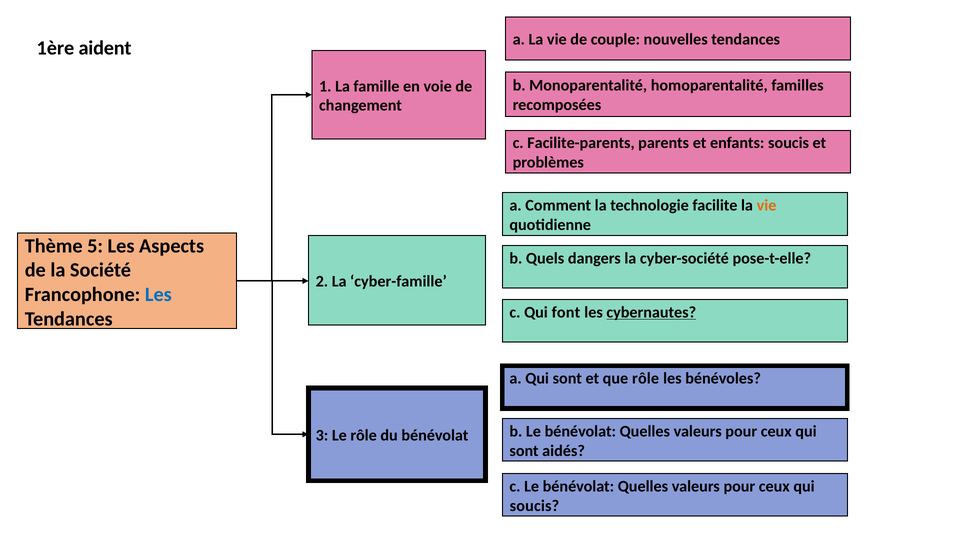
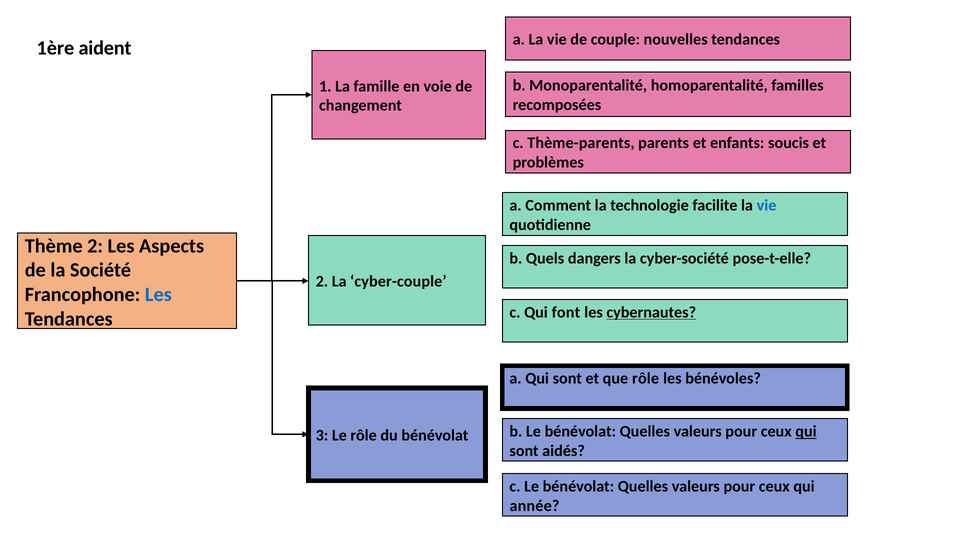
Facilite-parents: Facilite-parents -> Thème-parents
vie at (767, 205) colour: orange -> blue
Thème 5: 5 -> 2
cyber-famille: cyber-famille -> cyber-couple
qui at (806, 431) underline: none -> present
soucis at (534, 505): soucis -> année
